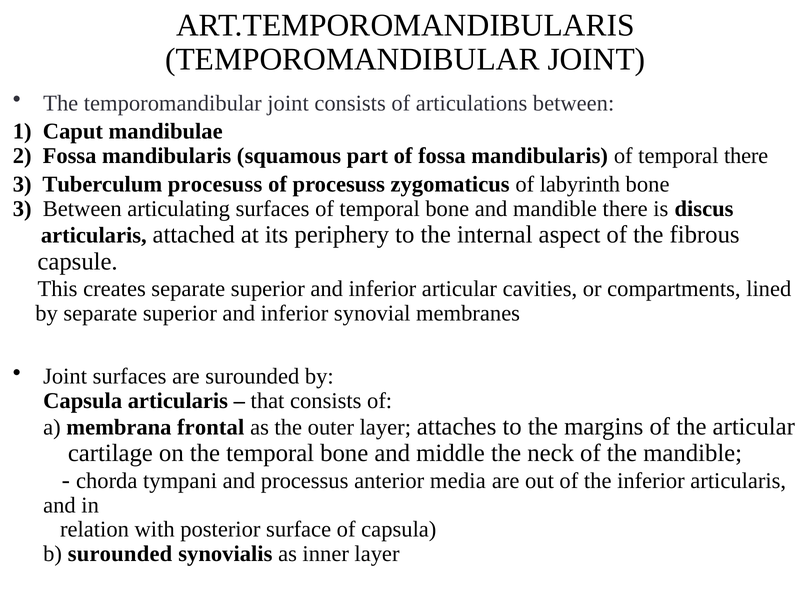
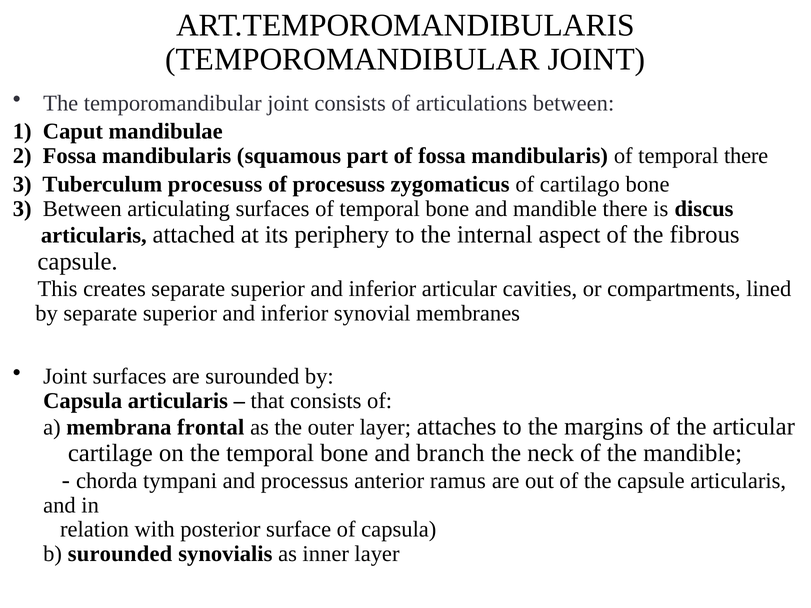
labyrinth: labyrinth -> cartilago
middle: middle -> branch
media: media -> ramus
the inferior: inferior -> capsule
